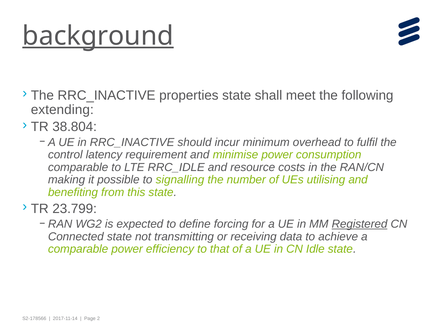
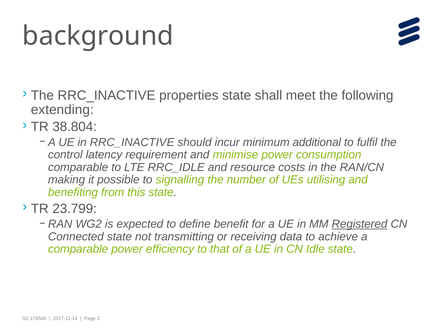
background underline: present -> none
overhead: overhead -> additional
forcing: forcing -> benefit
